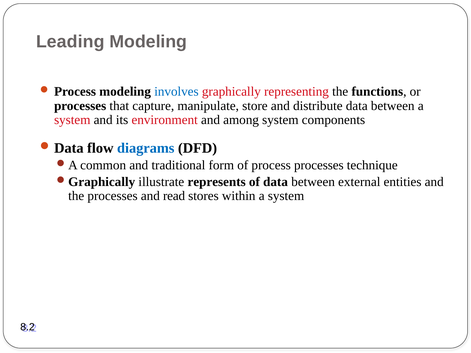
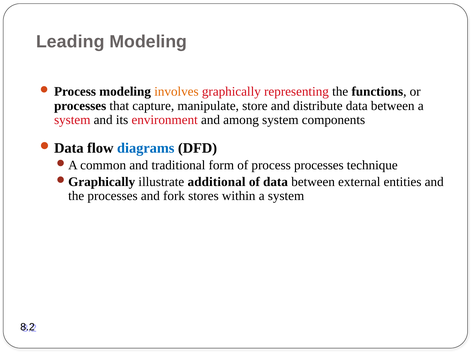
involves colour: blue -> orange
represents: represents -> additional
read: read -> fork
